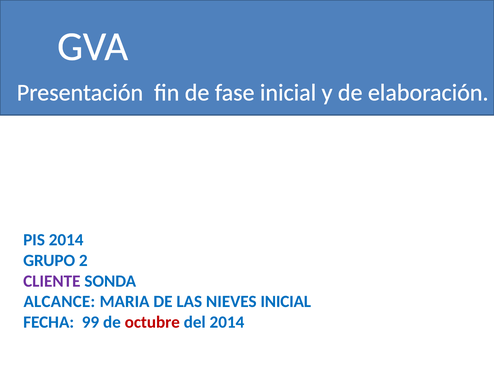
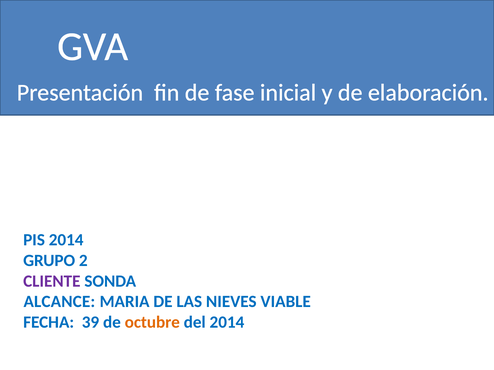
NIEVES INICIAL: INICIAL -> VIABLE
99: 99 -> 39
octubre colour: red -> orange
